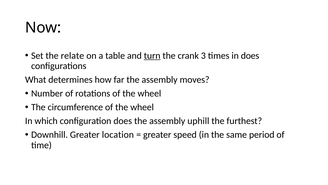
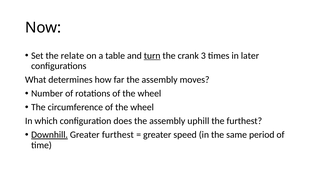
in does: does -> later
Downhill underline: none -> present
Greater location: location -> furthest
